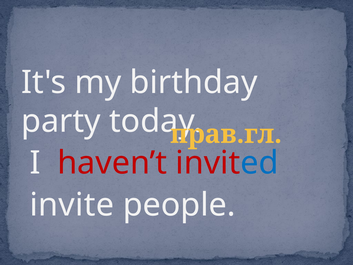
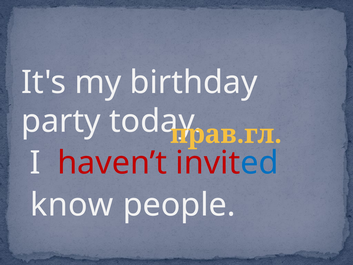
invite: invite -> know
